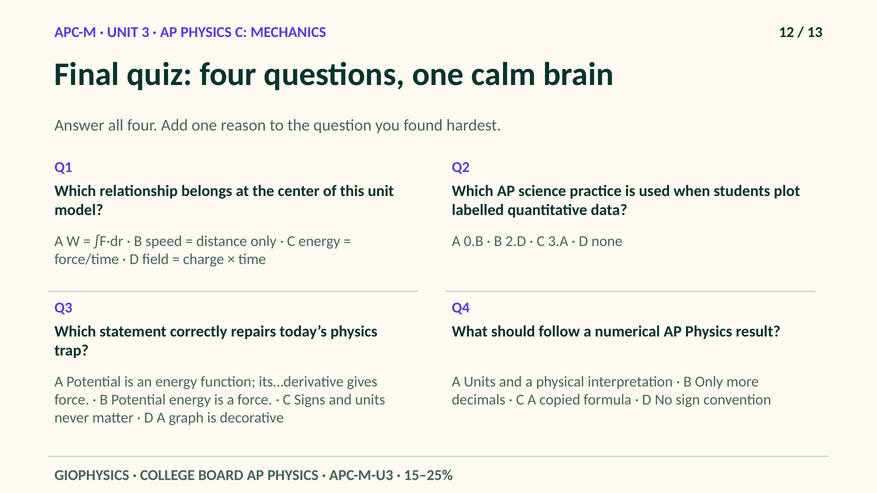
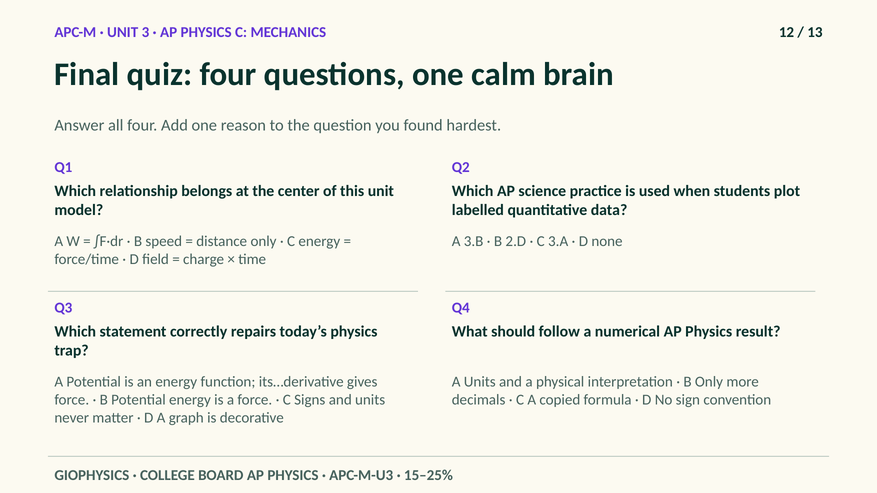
0.B: 0.B -> 3.B
